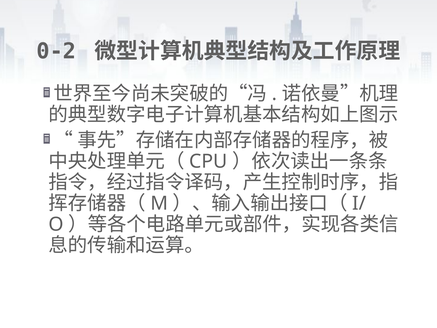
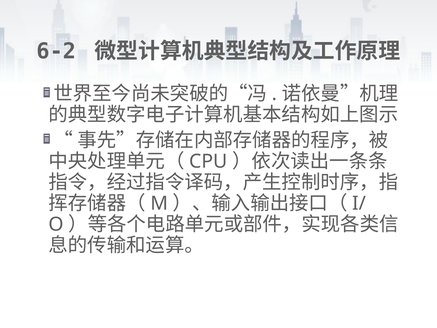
0-2: 0-2 -> 6-2
